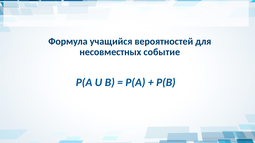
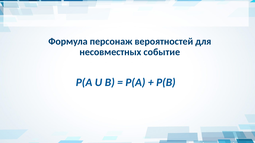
учащийся: учащийся -> персонаж
